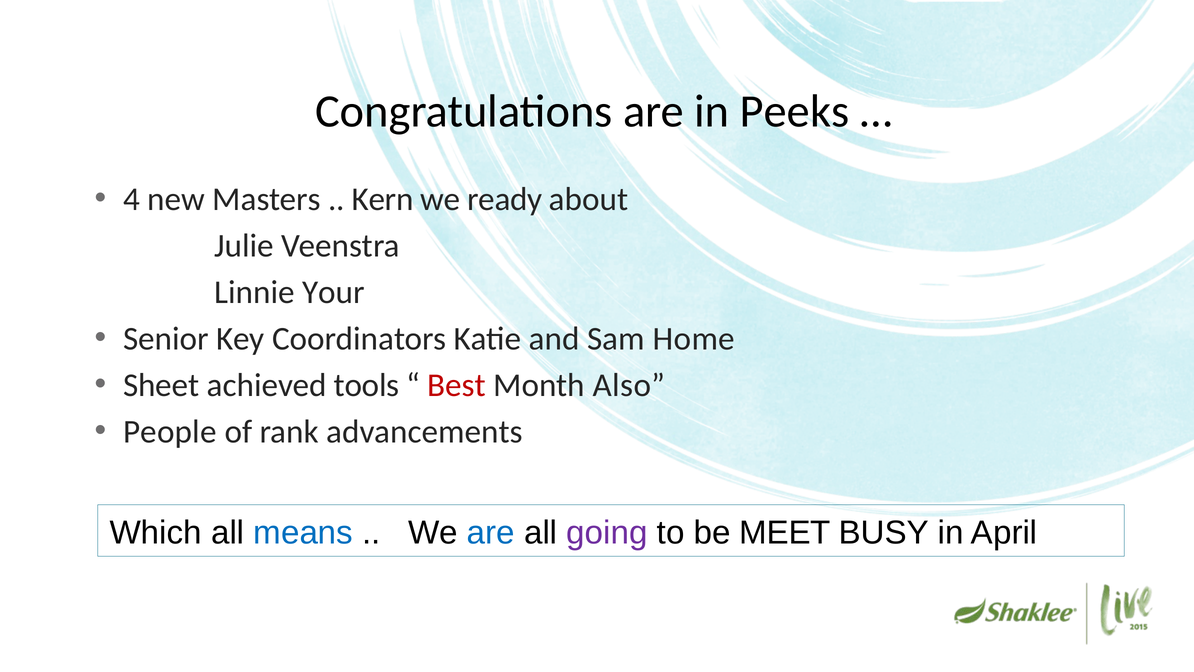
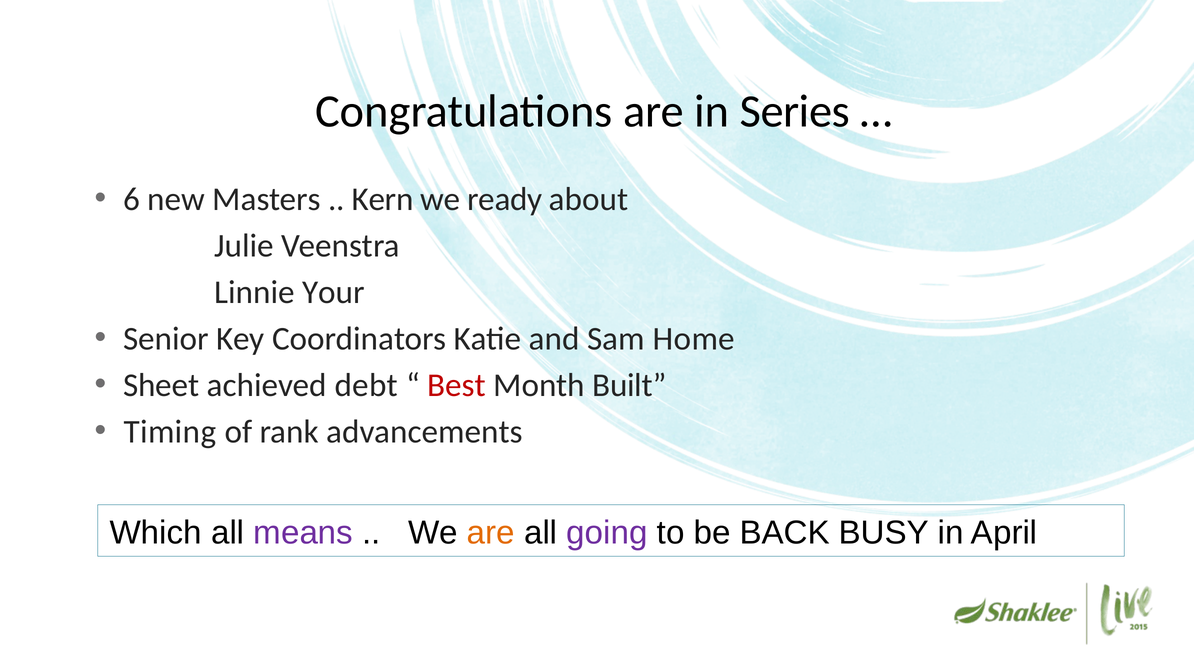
Peeks: Peeks -> Series
4: 4 -> 6
tools: tools -> debt
Also: Also -> Built
People: People -> Timing
means colour: blue -> purple
are at (491, 533) colour: blue -> orange
MEET: MEET -> BACK
